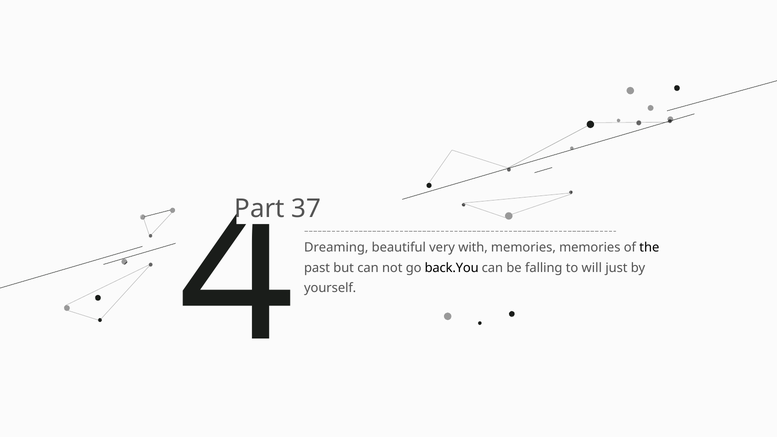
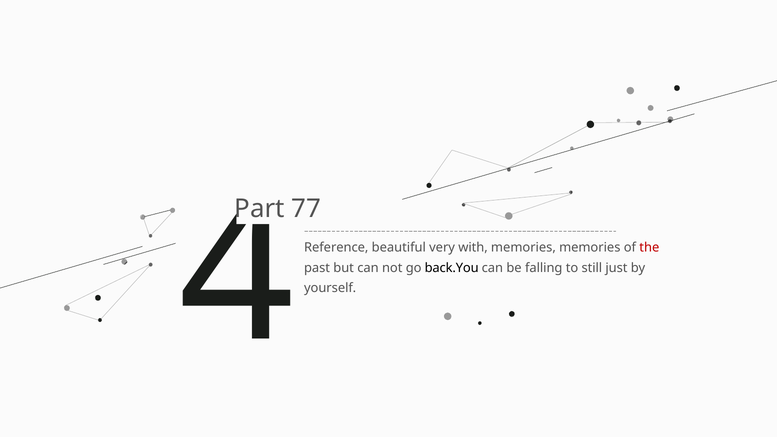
37: 37 -> 77
Dreaming: Dreaming -> Reference
the colour: black -> red
will: will -> still
